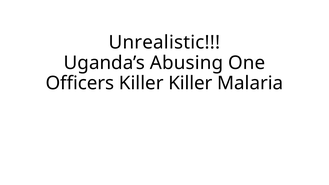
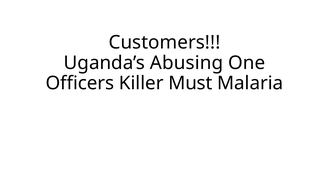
Unrealistic: Unrealistic -> Customers
Killer Killer: Killer -> Must
